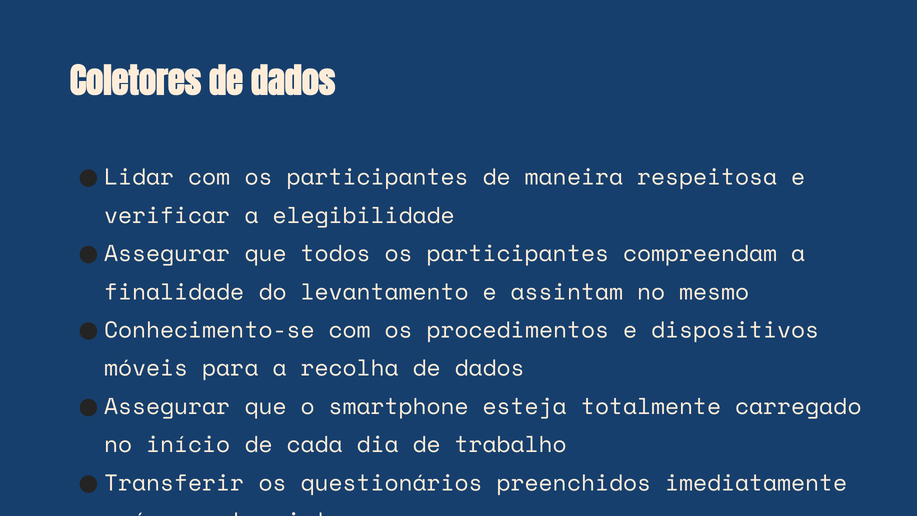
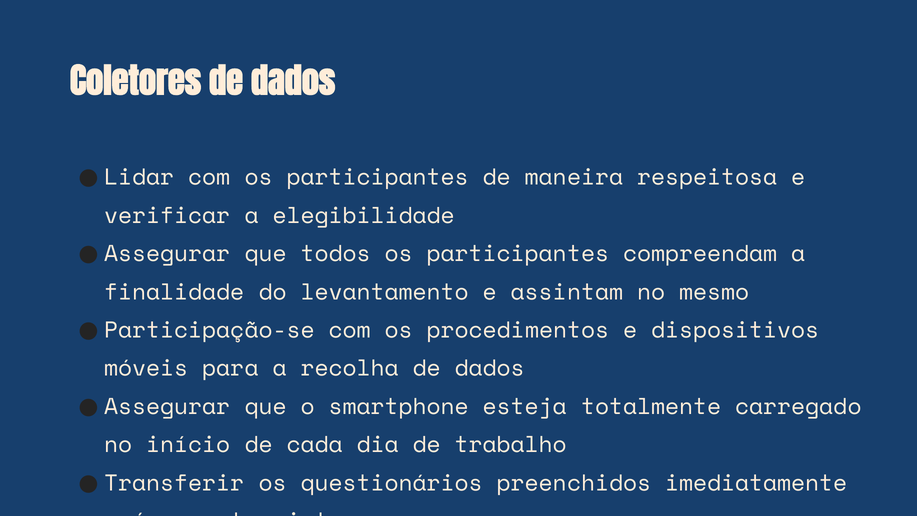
Conhecimento-se: Conhecimento-se -> Participação-se
